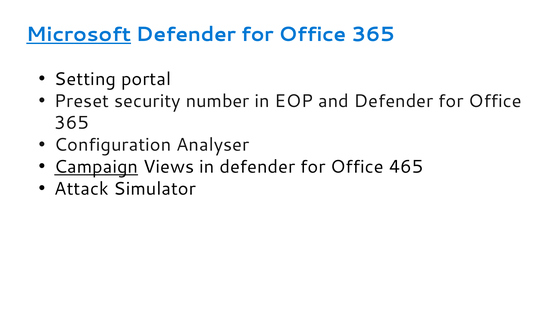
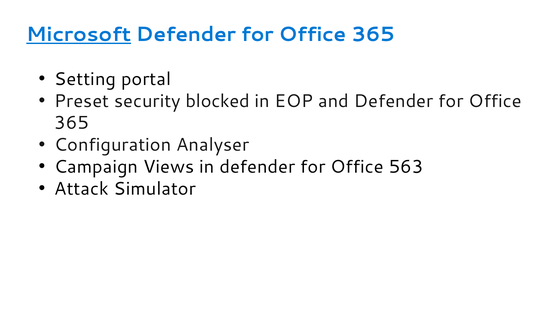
number: number -> blocked
Campaign underline: present -> none
465: 465 -> 563
